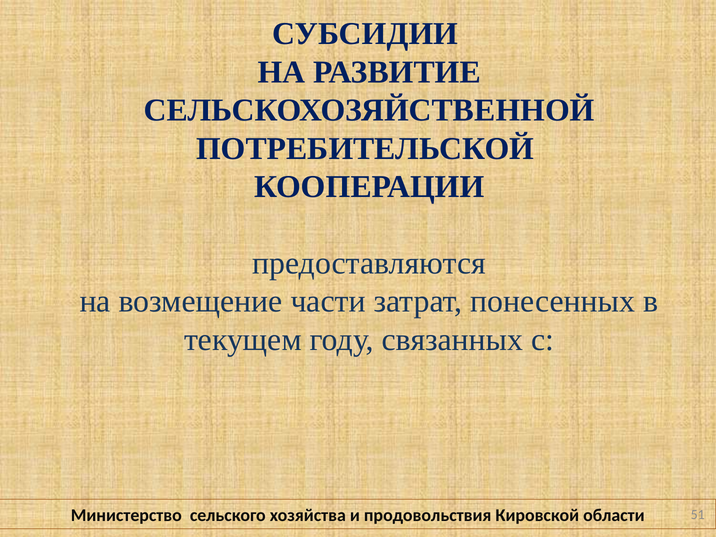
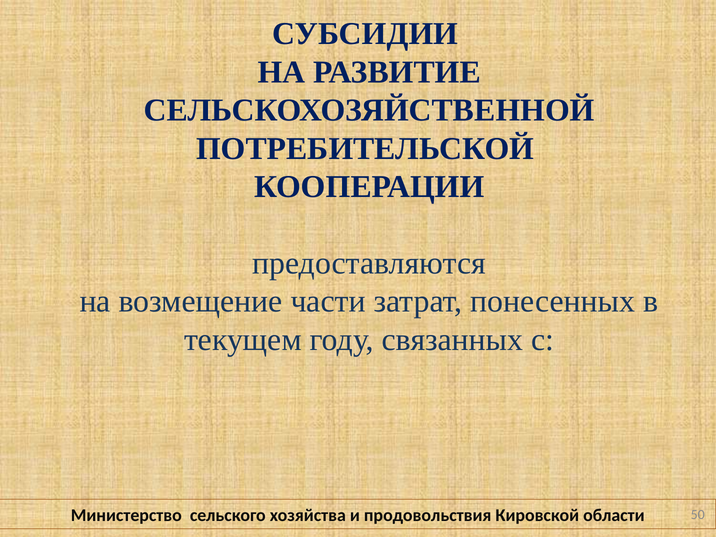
51: 51 -> 50
